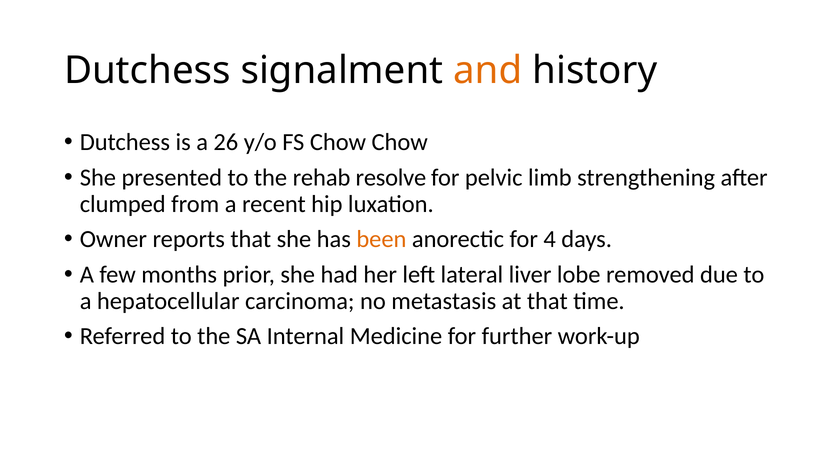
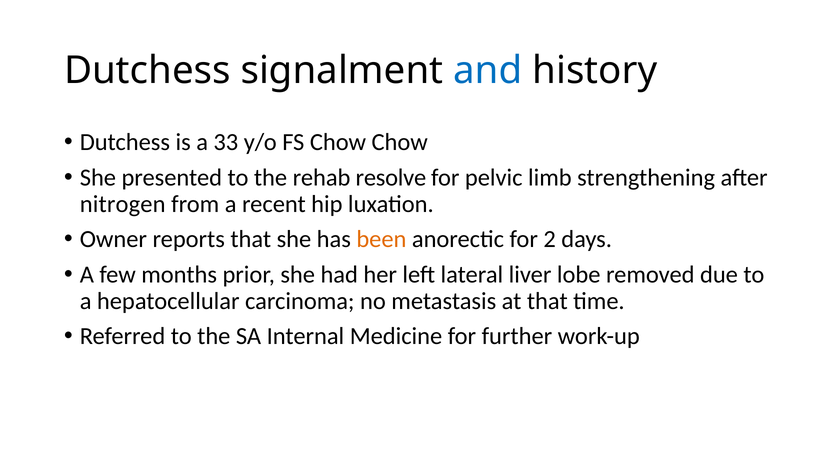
and colour: orange -> blue
26: 26 -> 33
clumped: clumped -> nitrogen
4: 4 -> 2
